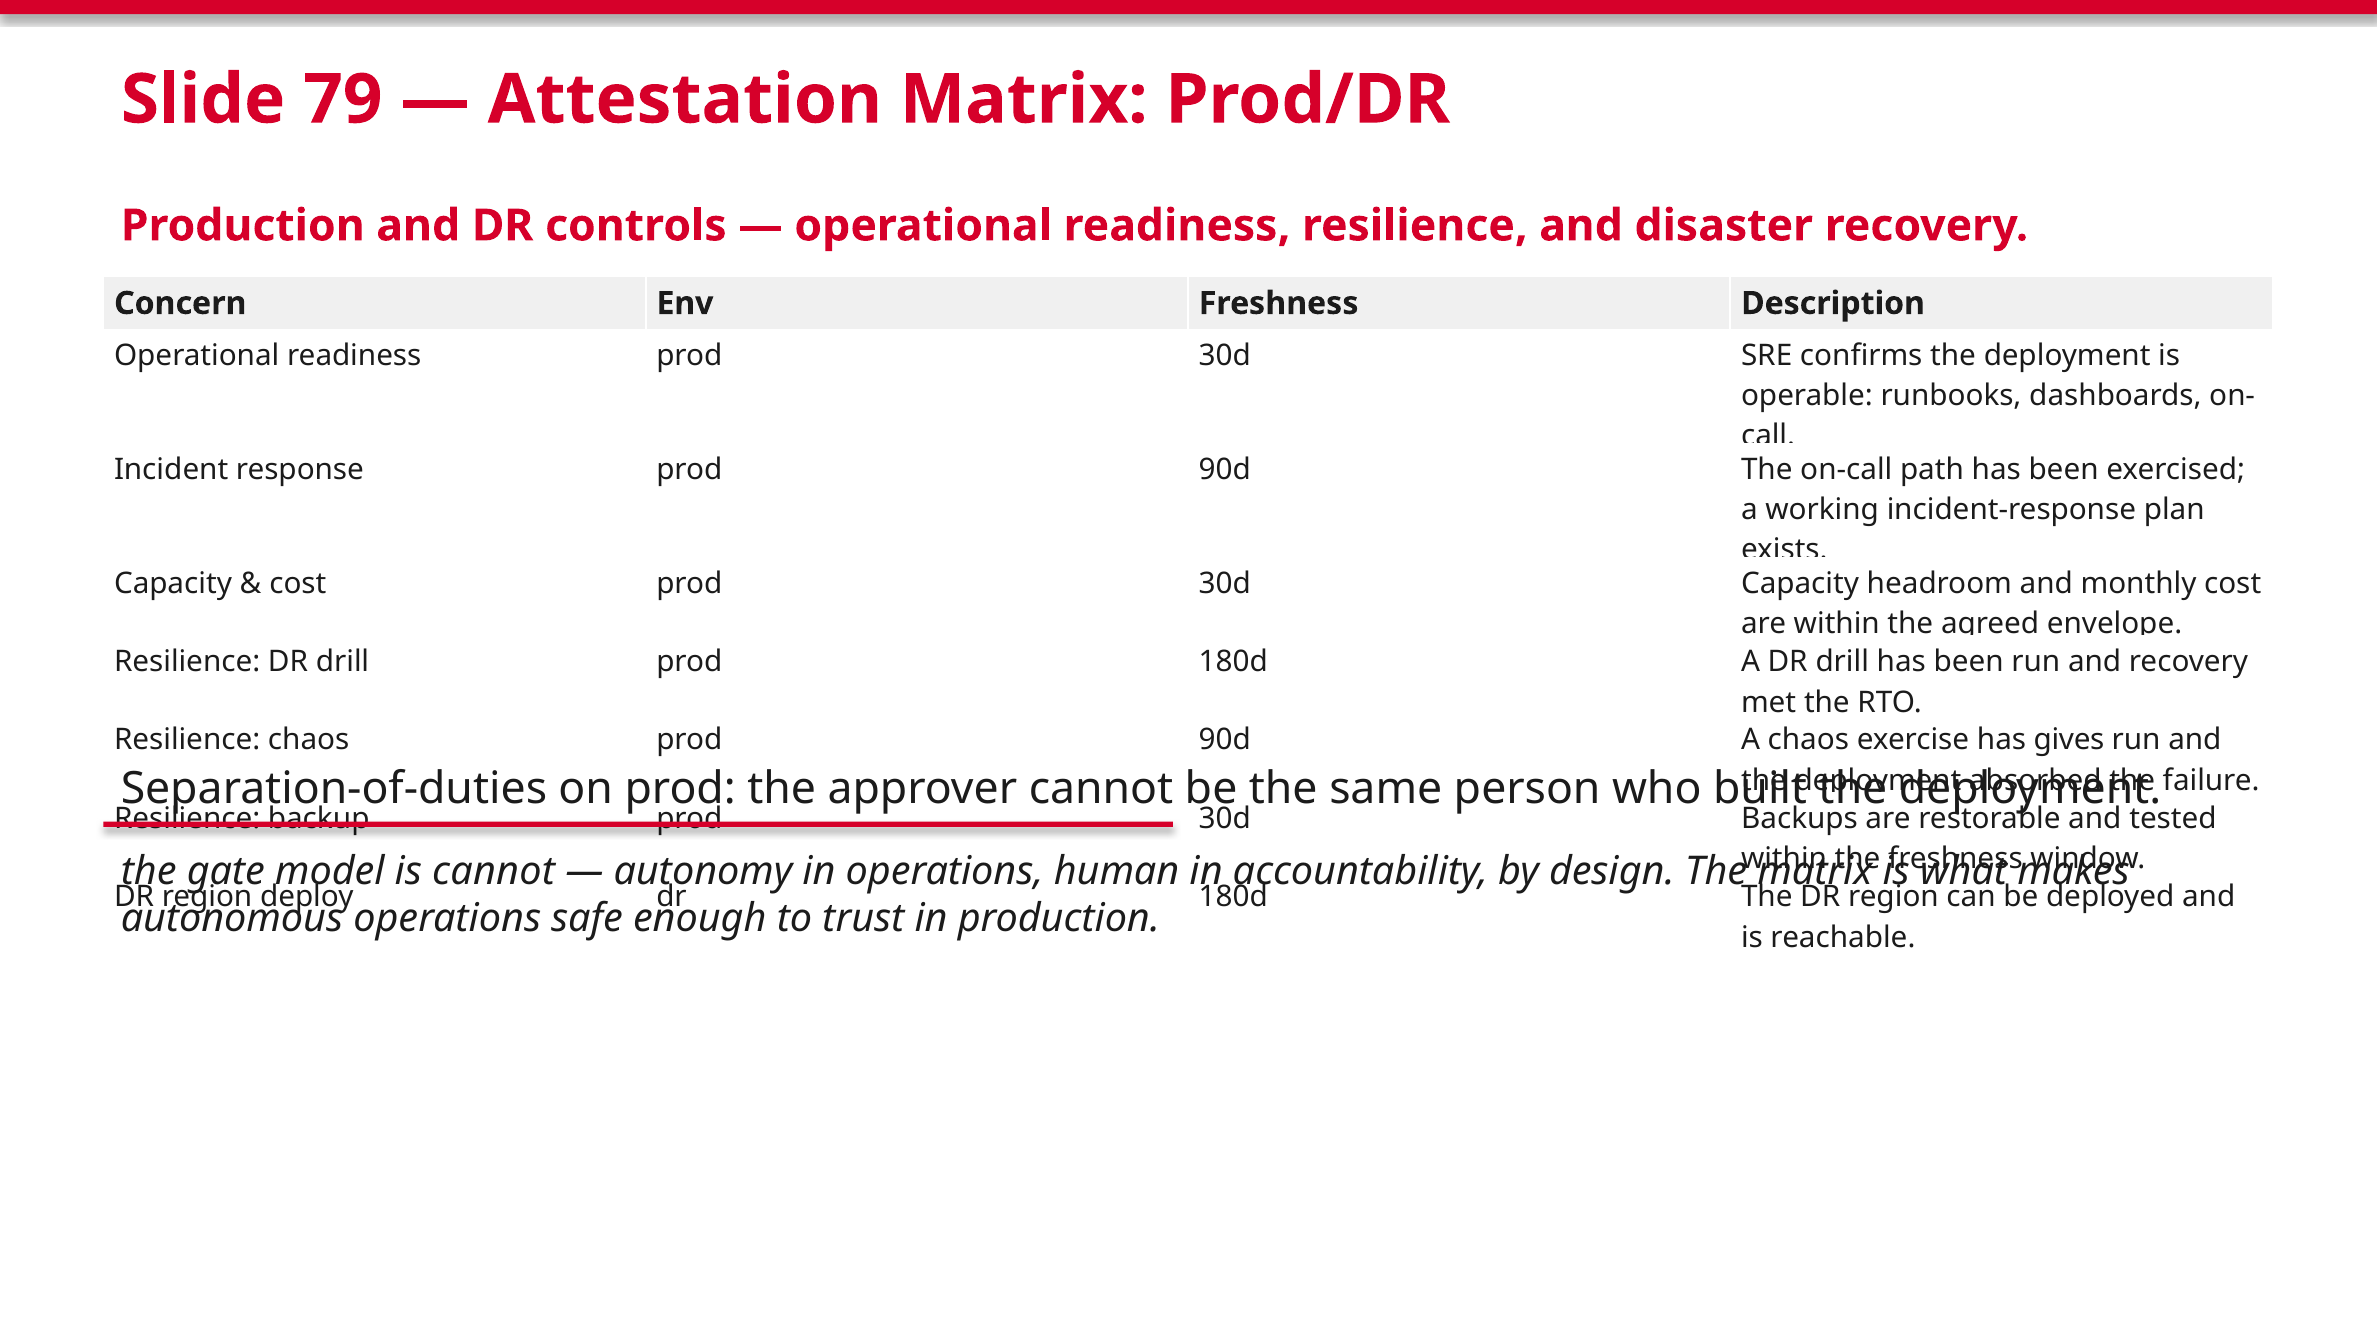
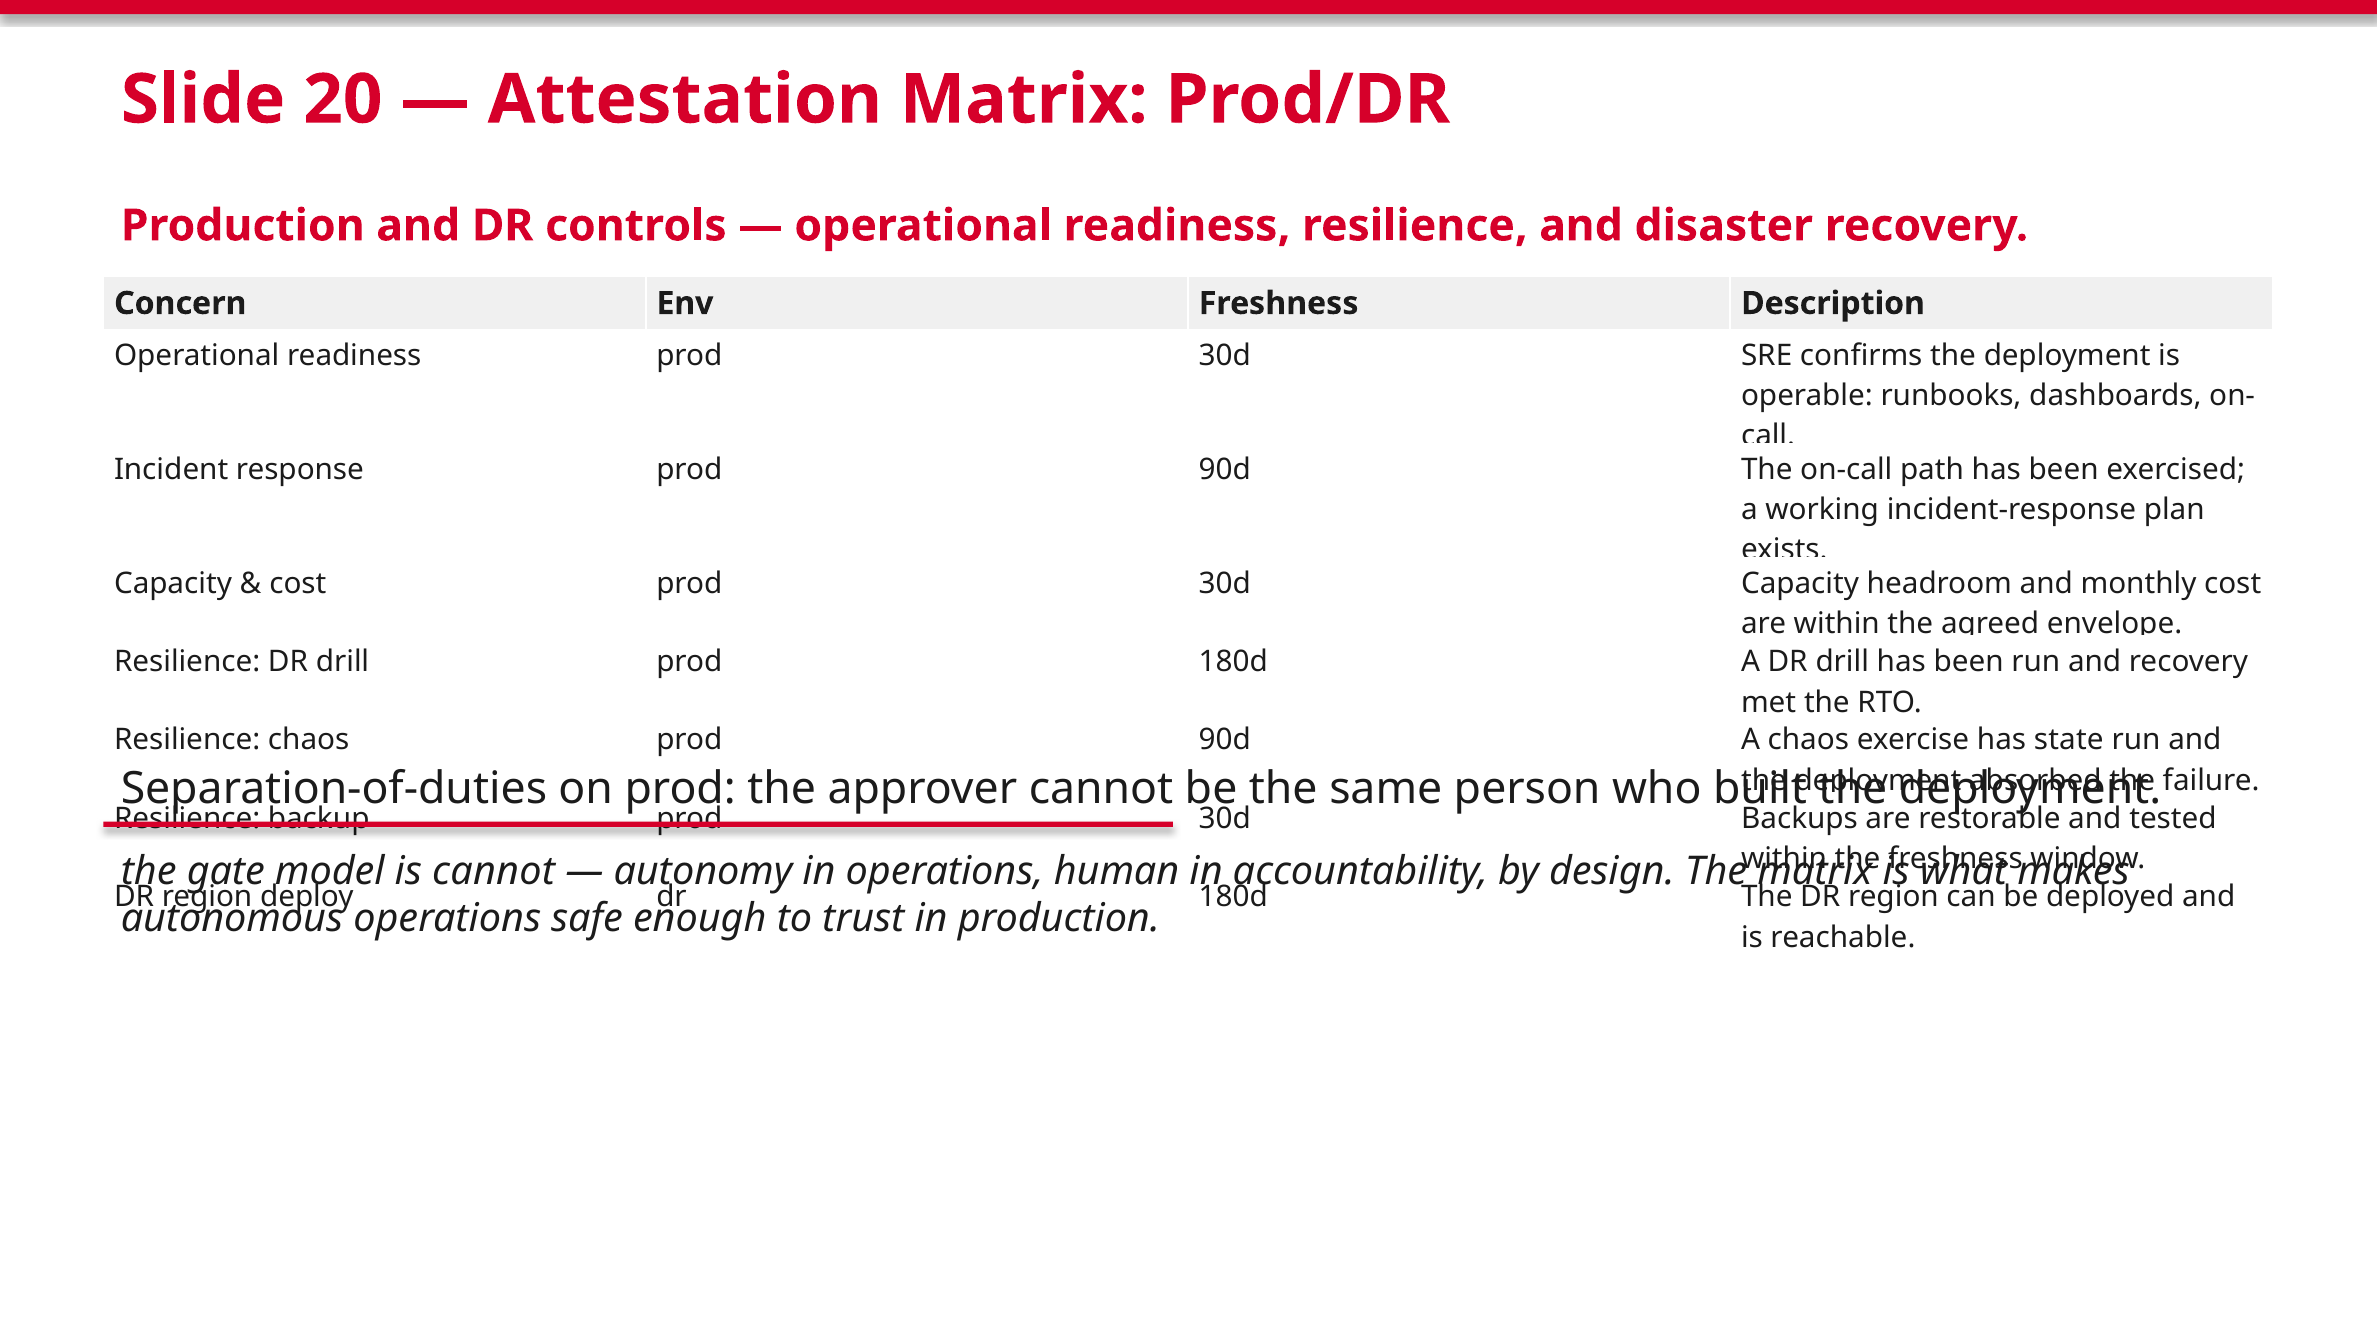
79: 79 -> 20
gives: gives -> state
